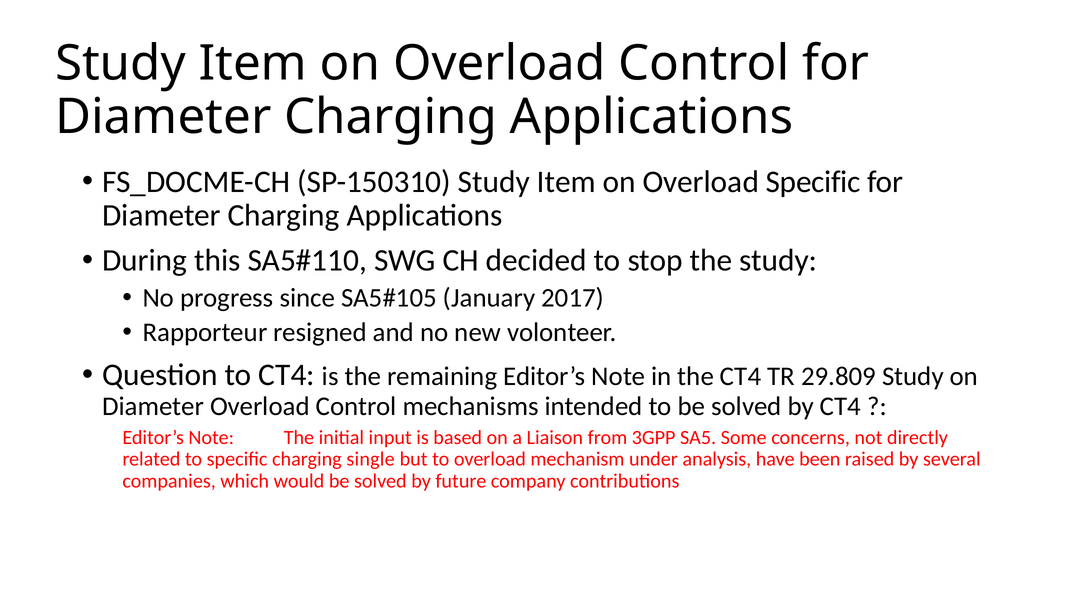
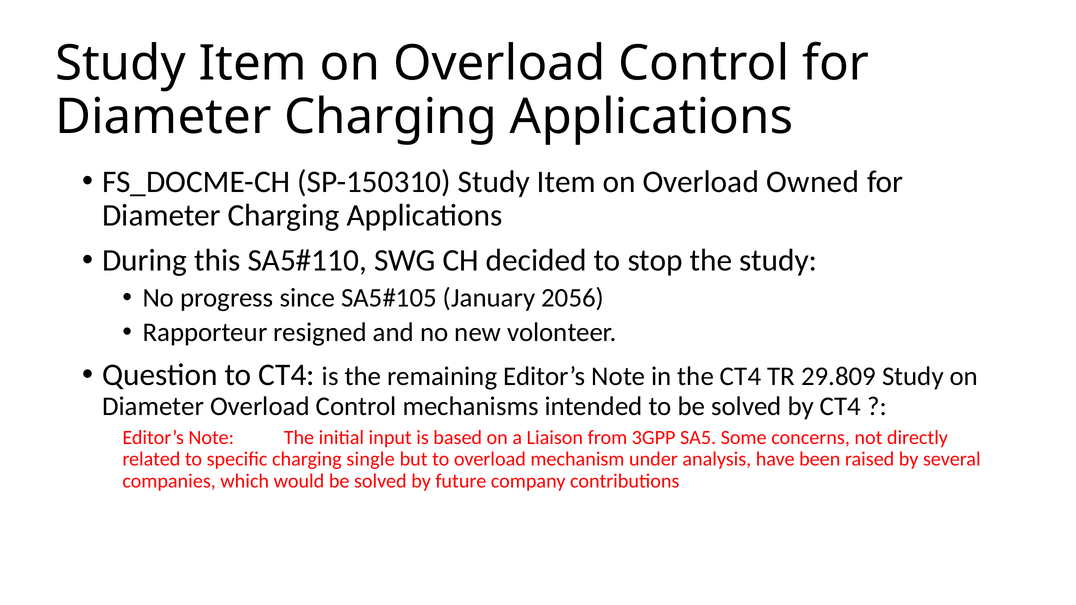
Overload Specific: Specific -> Owned
2017: 2017 -> 2056
